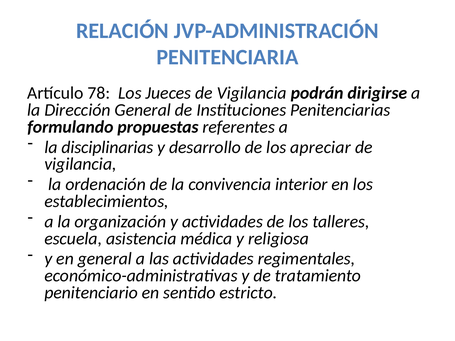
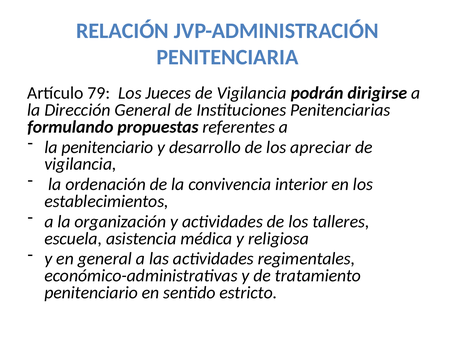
78: 78 -> 79
la disciplinarias: disciplinarias -> penitenciario
